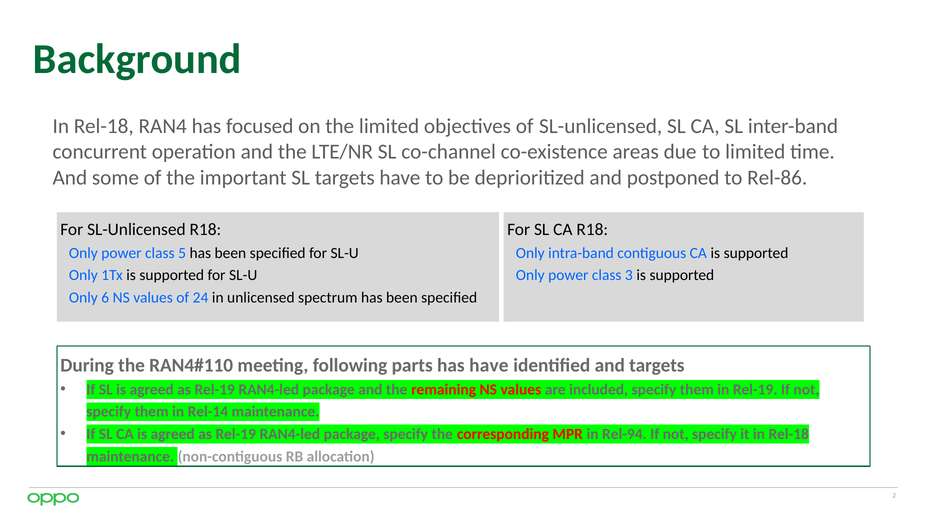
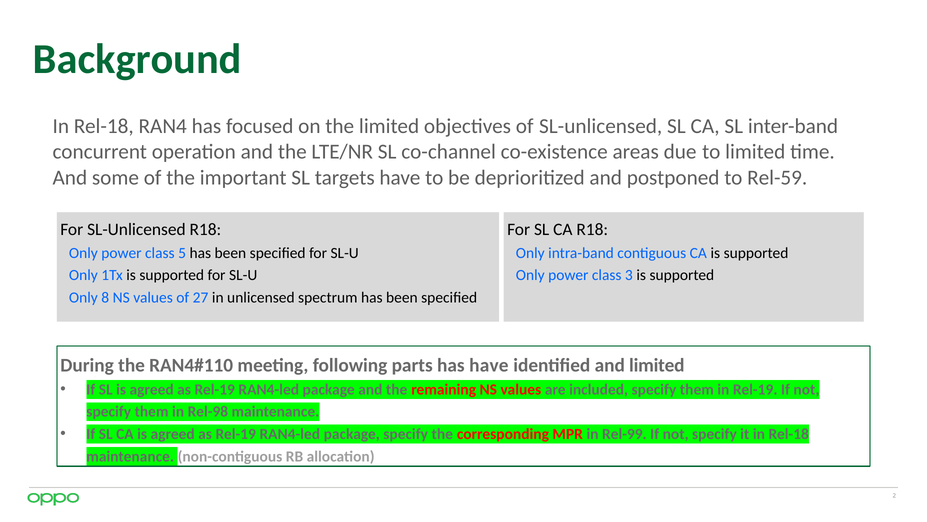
Rel-86: Rel-86 -> Rel-59
6: 6 -> 8
24: 24 -> 27
and targets: targets -> limited
Rel-14: Rel-14 -> Rel-98
Rel-94: Rel-94 -> Rel-99
